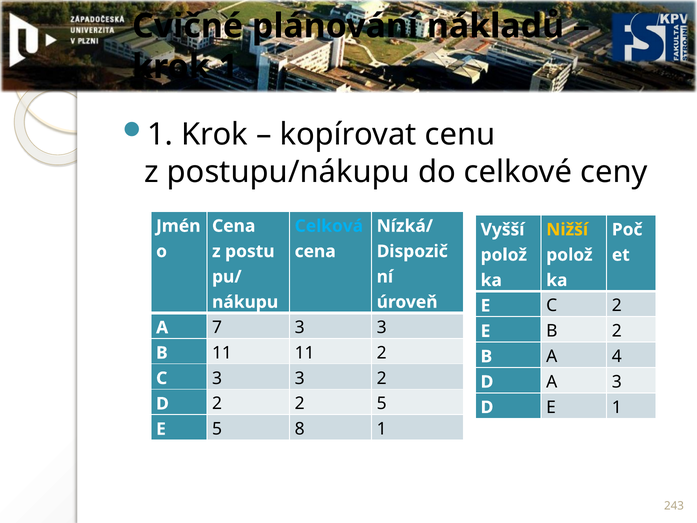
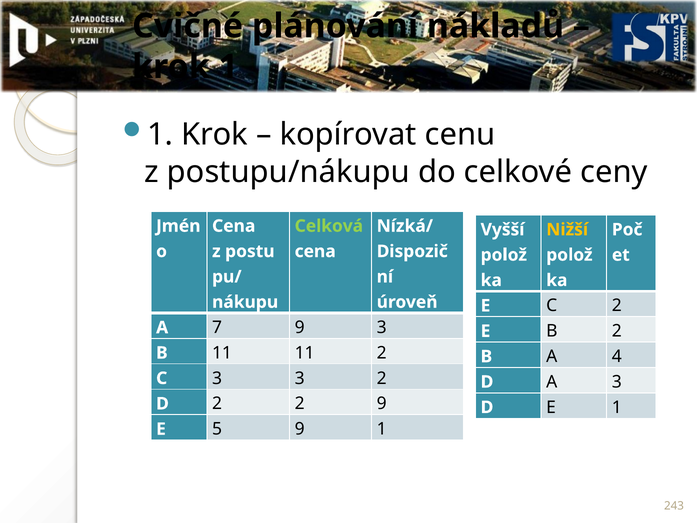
Celková colour: light blue -> light green
7 3: 3 -> 9
2 5: 5 -> 9
5 8: 8 -> 9
